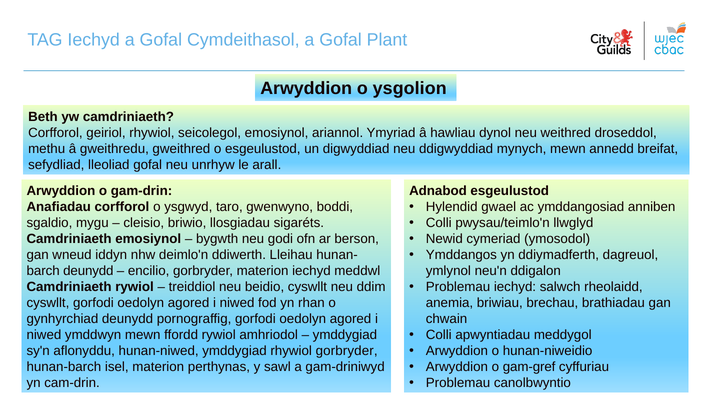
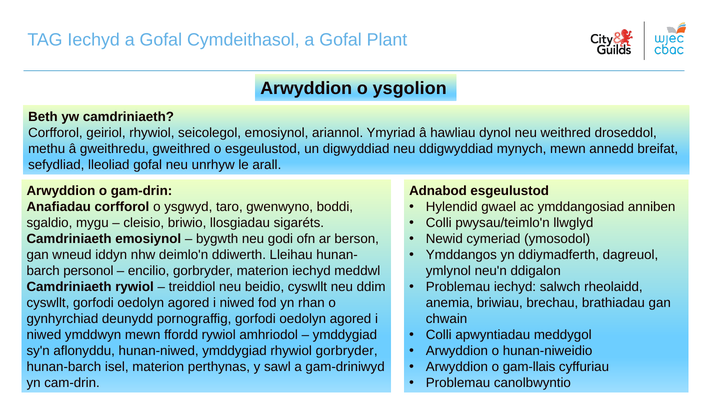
deunydd at (88, 271): deunydd -> personol
gam-gref: gam-gref -> gam-llais
